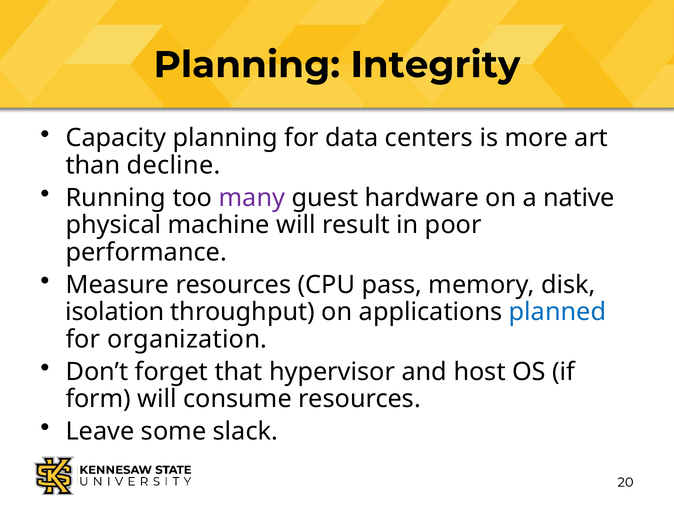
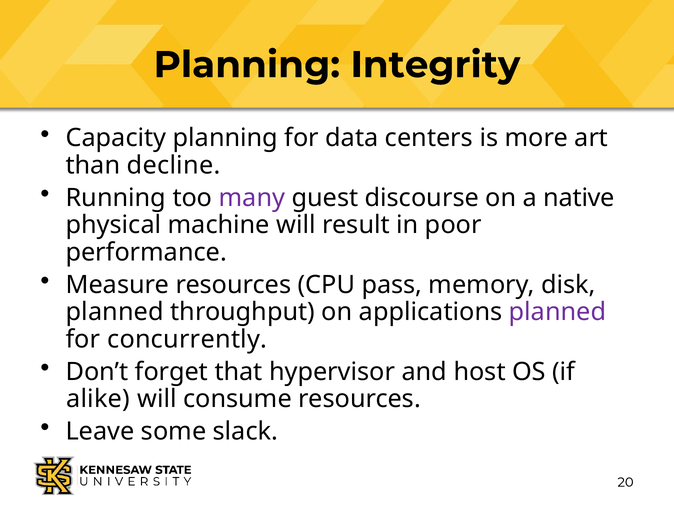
hardware: hardware -> discourse
isolation at (115, 312): isolation -> planned
planned at (557, 312) colour: blue -> purple
organization: organization -> concurrently
form: form -> alike
